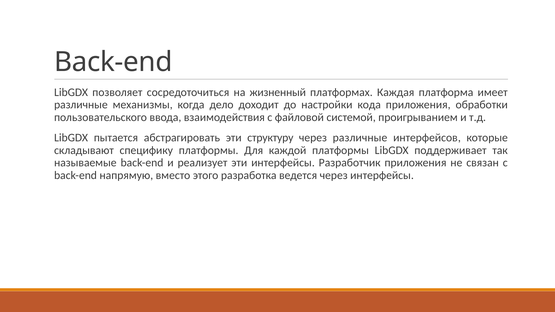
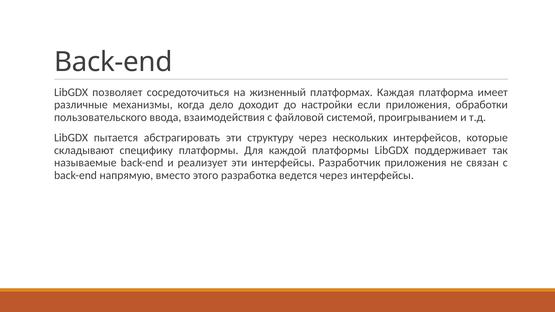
кода: кода -> если
через различные: различные -> нескольких
